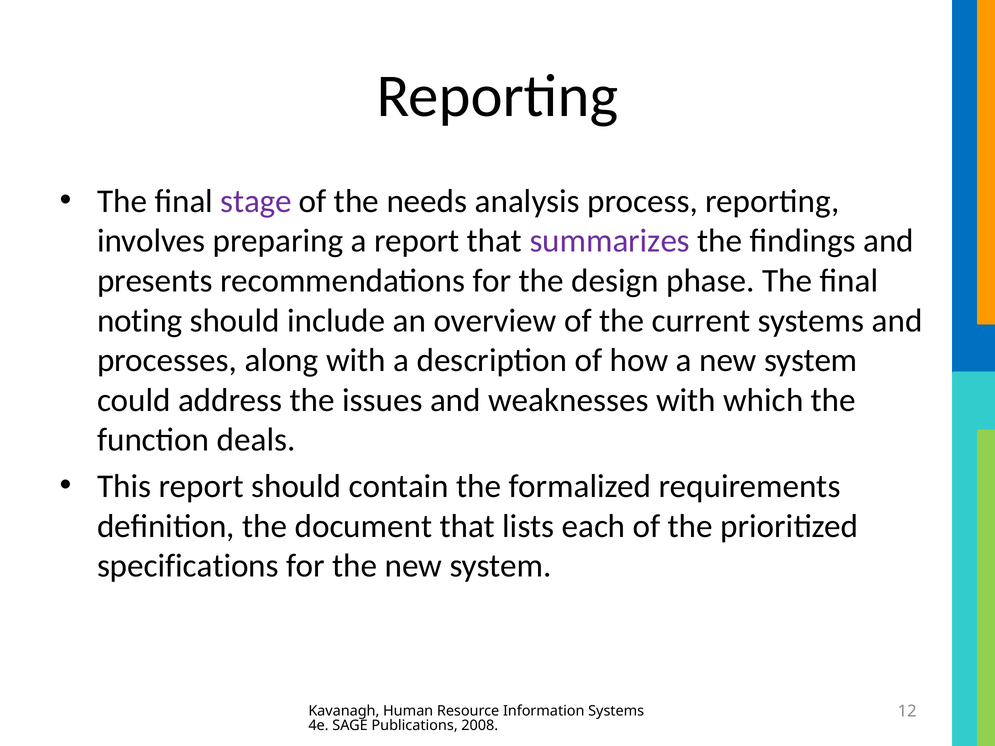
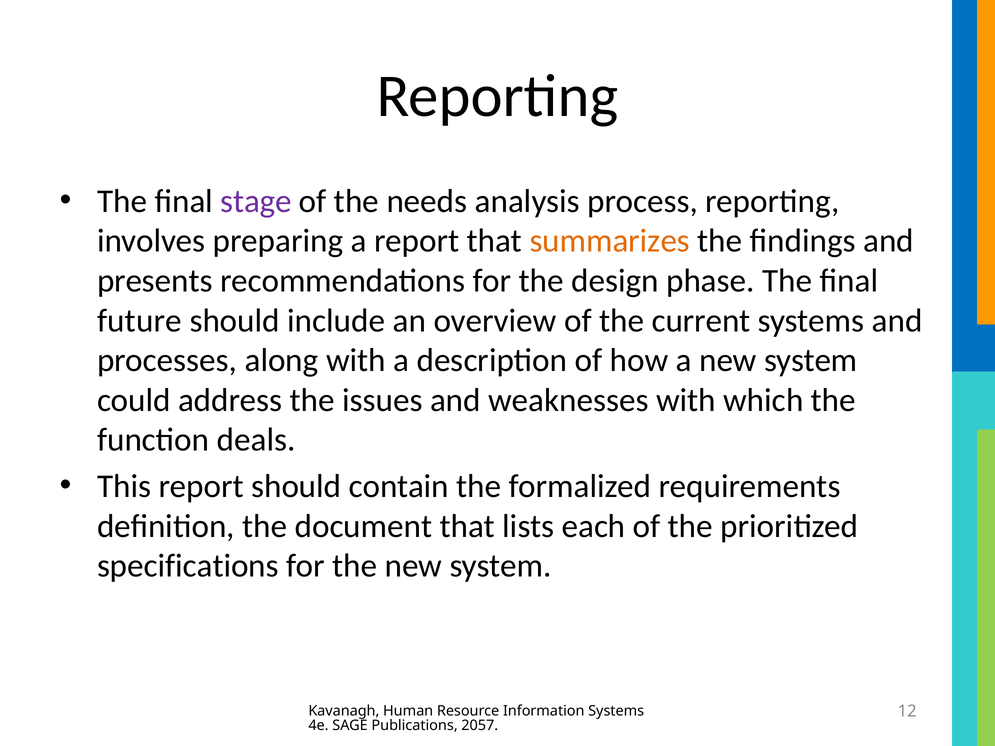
summarizes colour: purple -> orange
noting: noting -> future
2008: 2008 -> 2057
